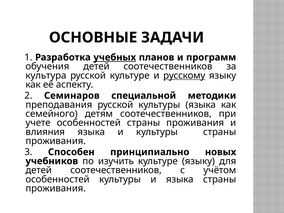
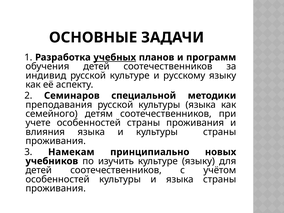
культура: культура -> индивид
русскому underline: present -> none
Способен: Способен -> Намекам
